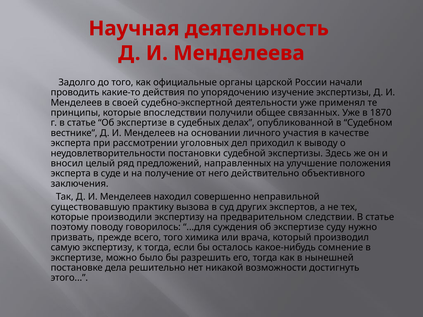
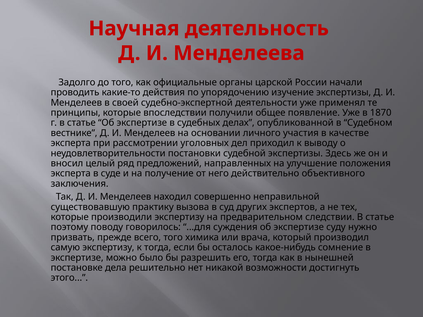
связанных: связанных -> появление
